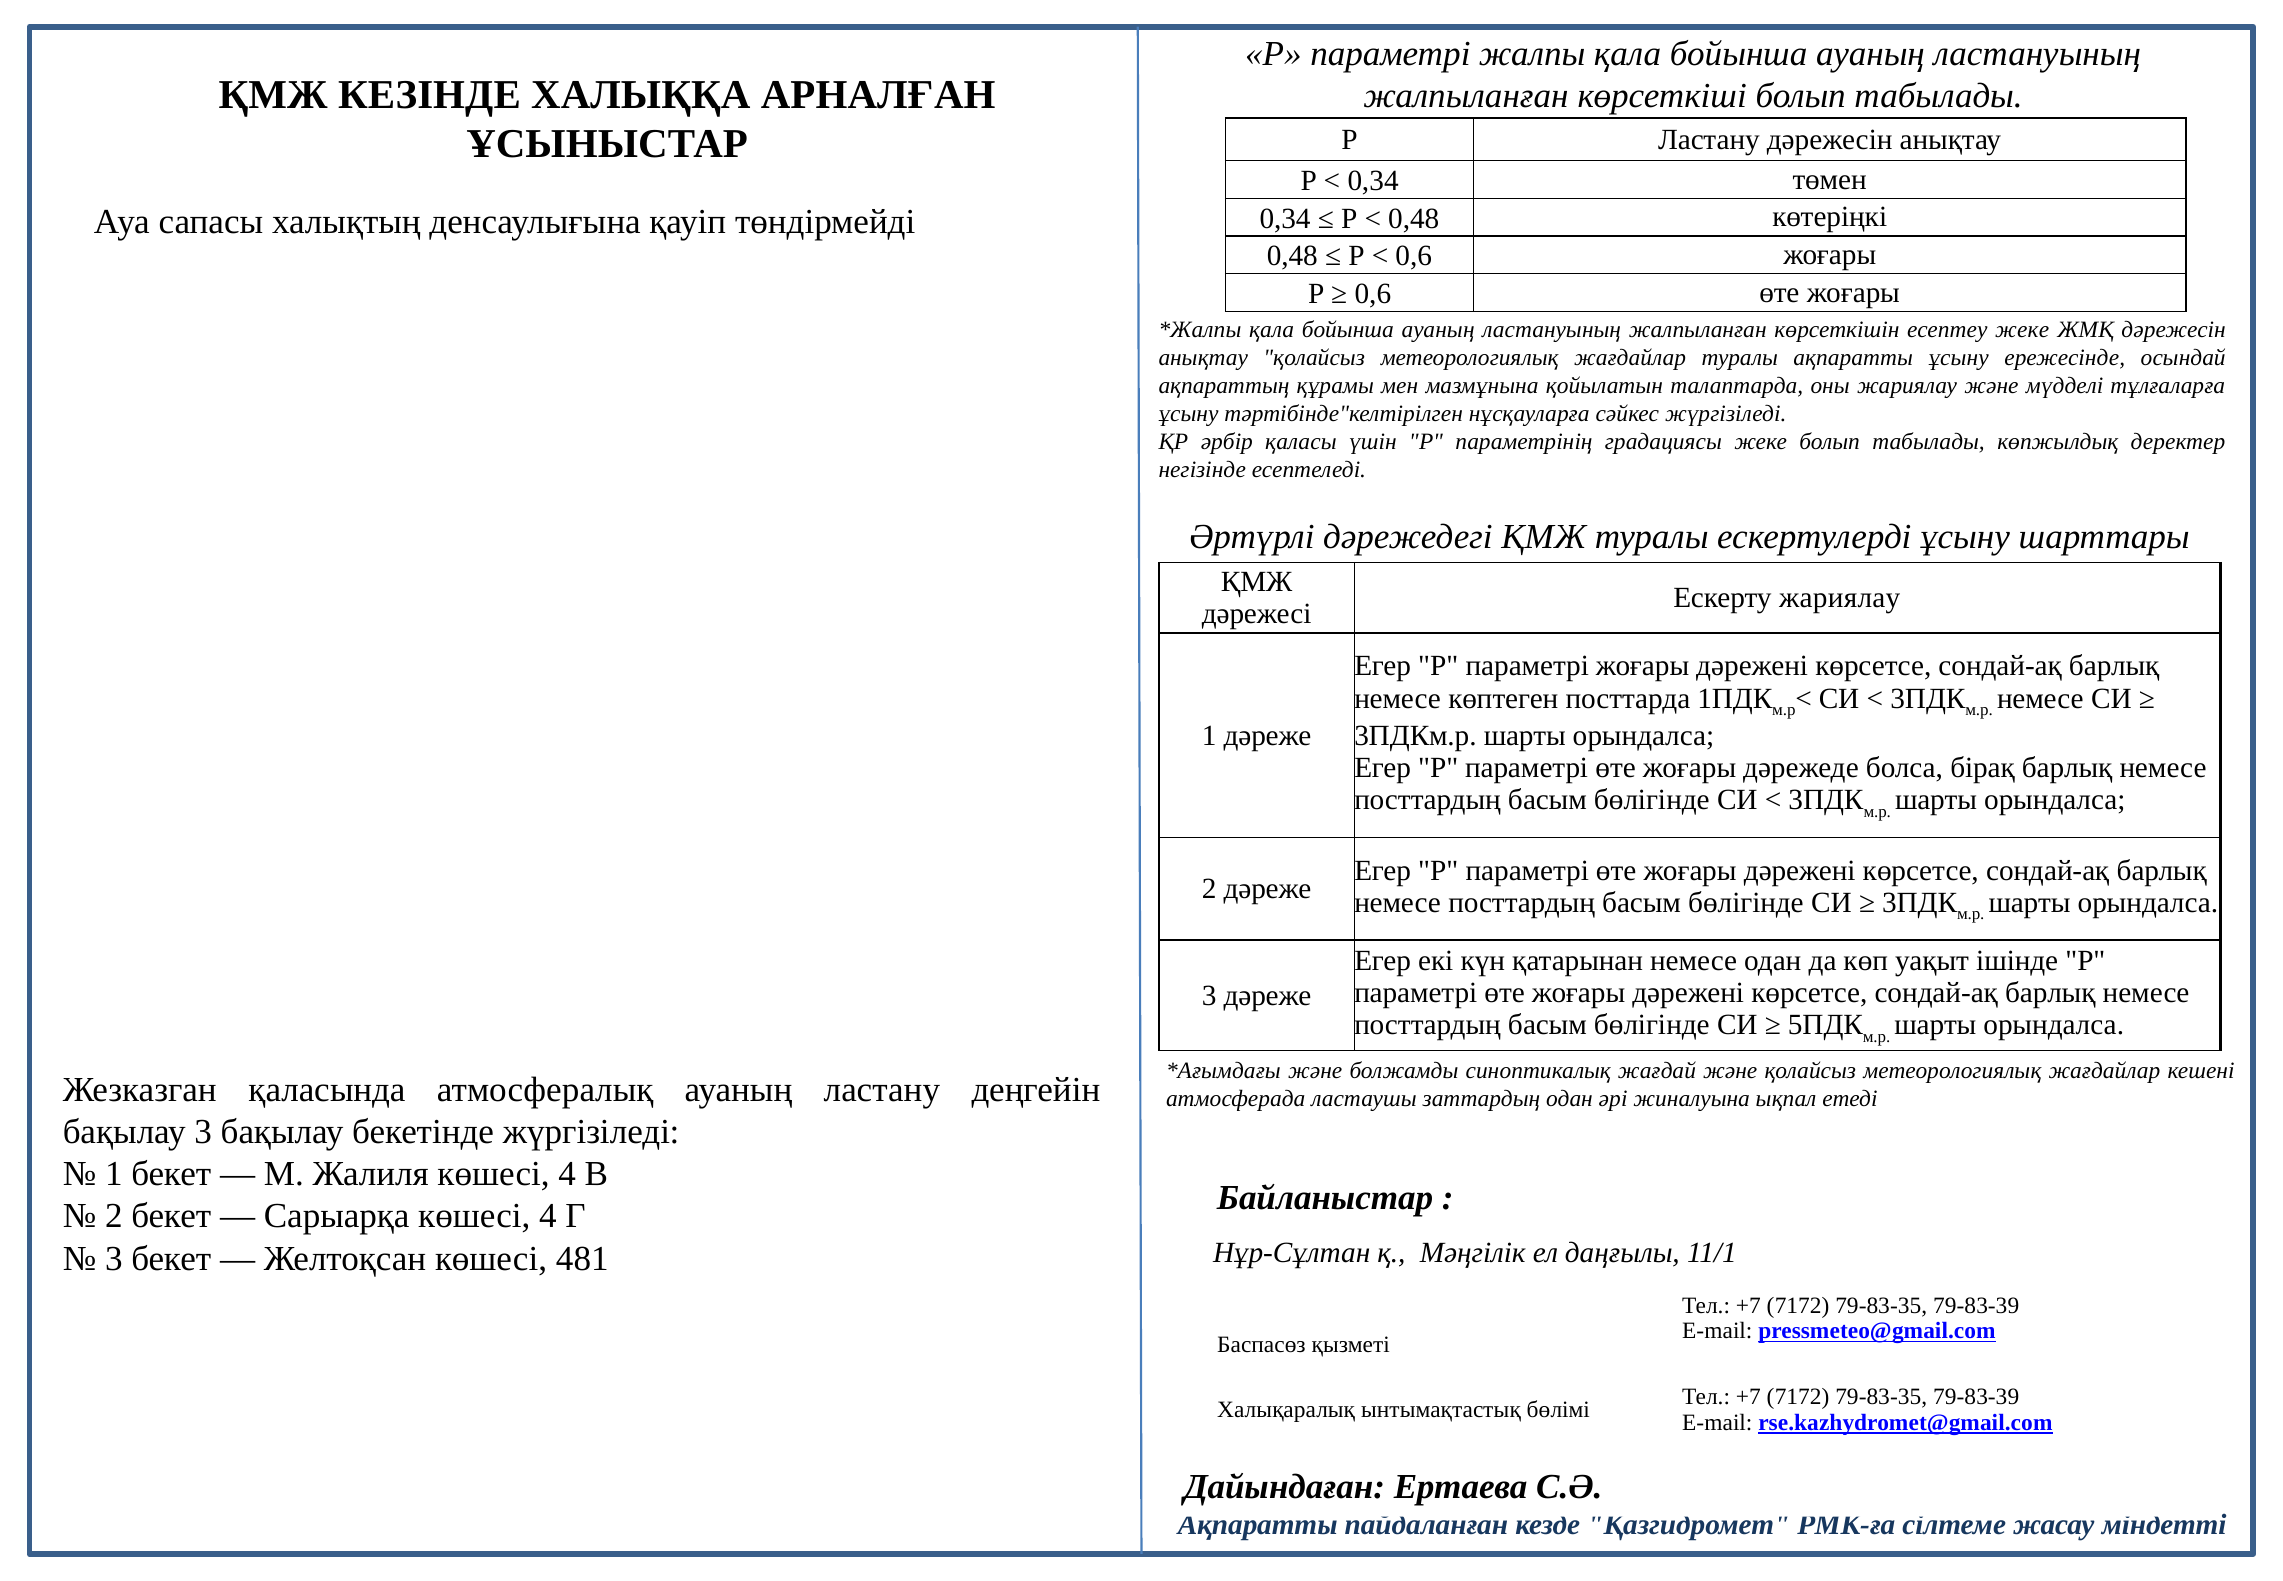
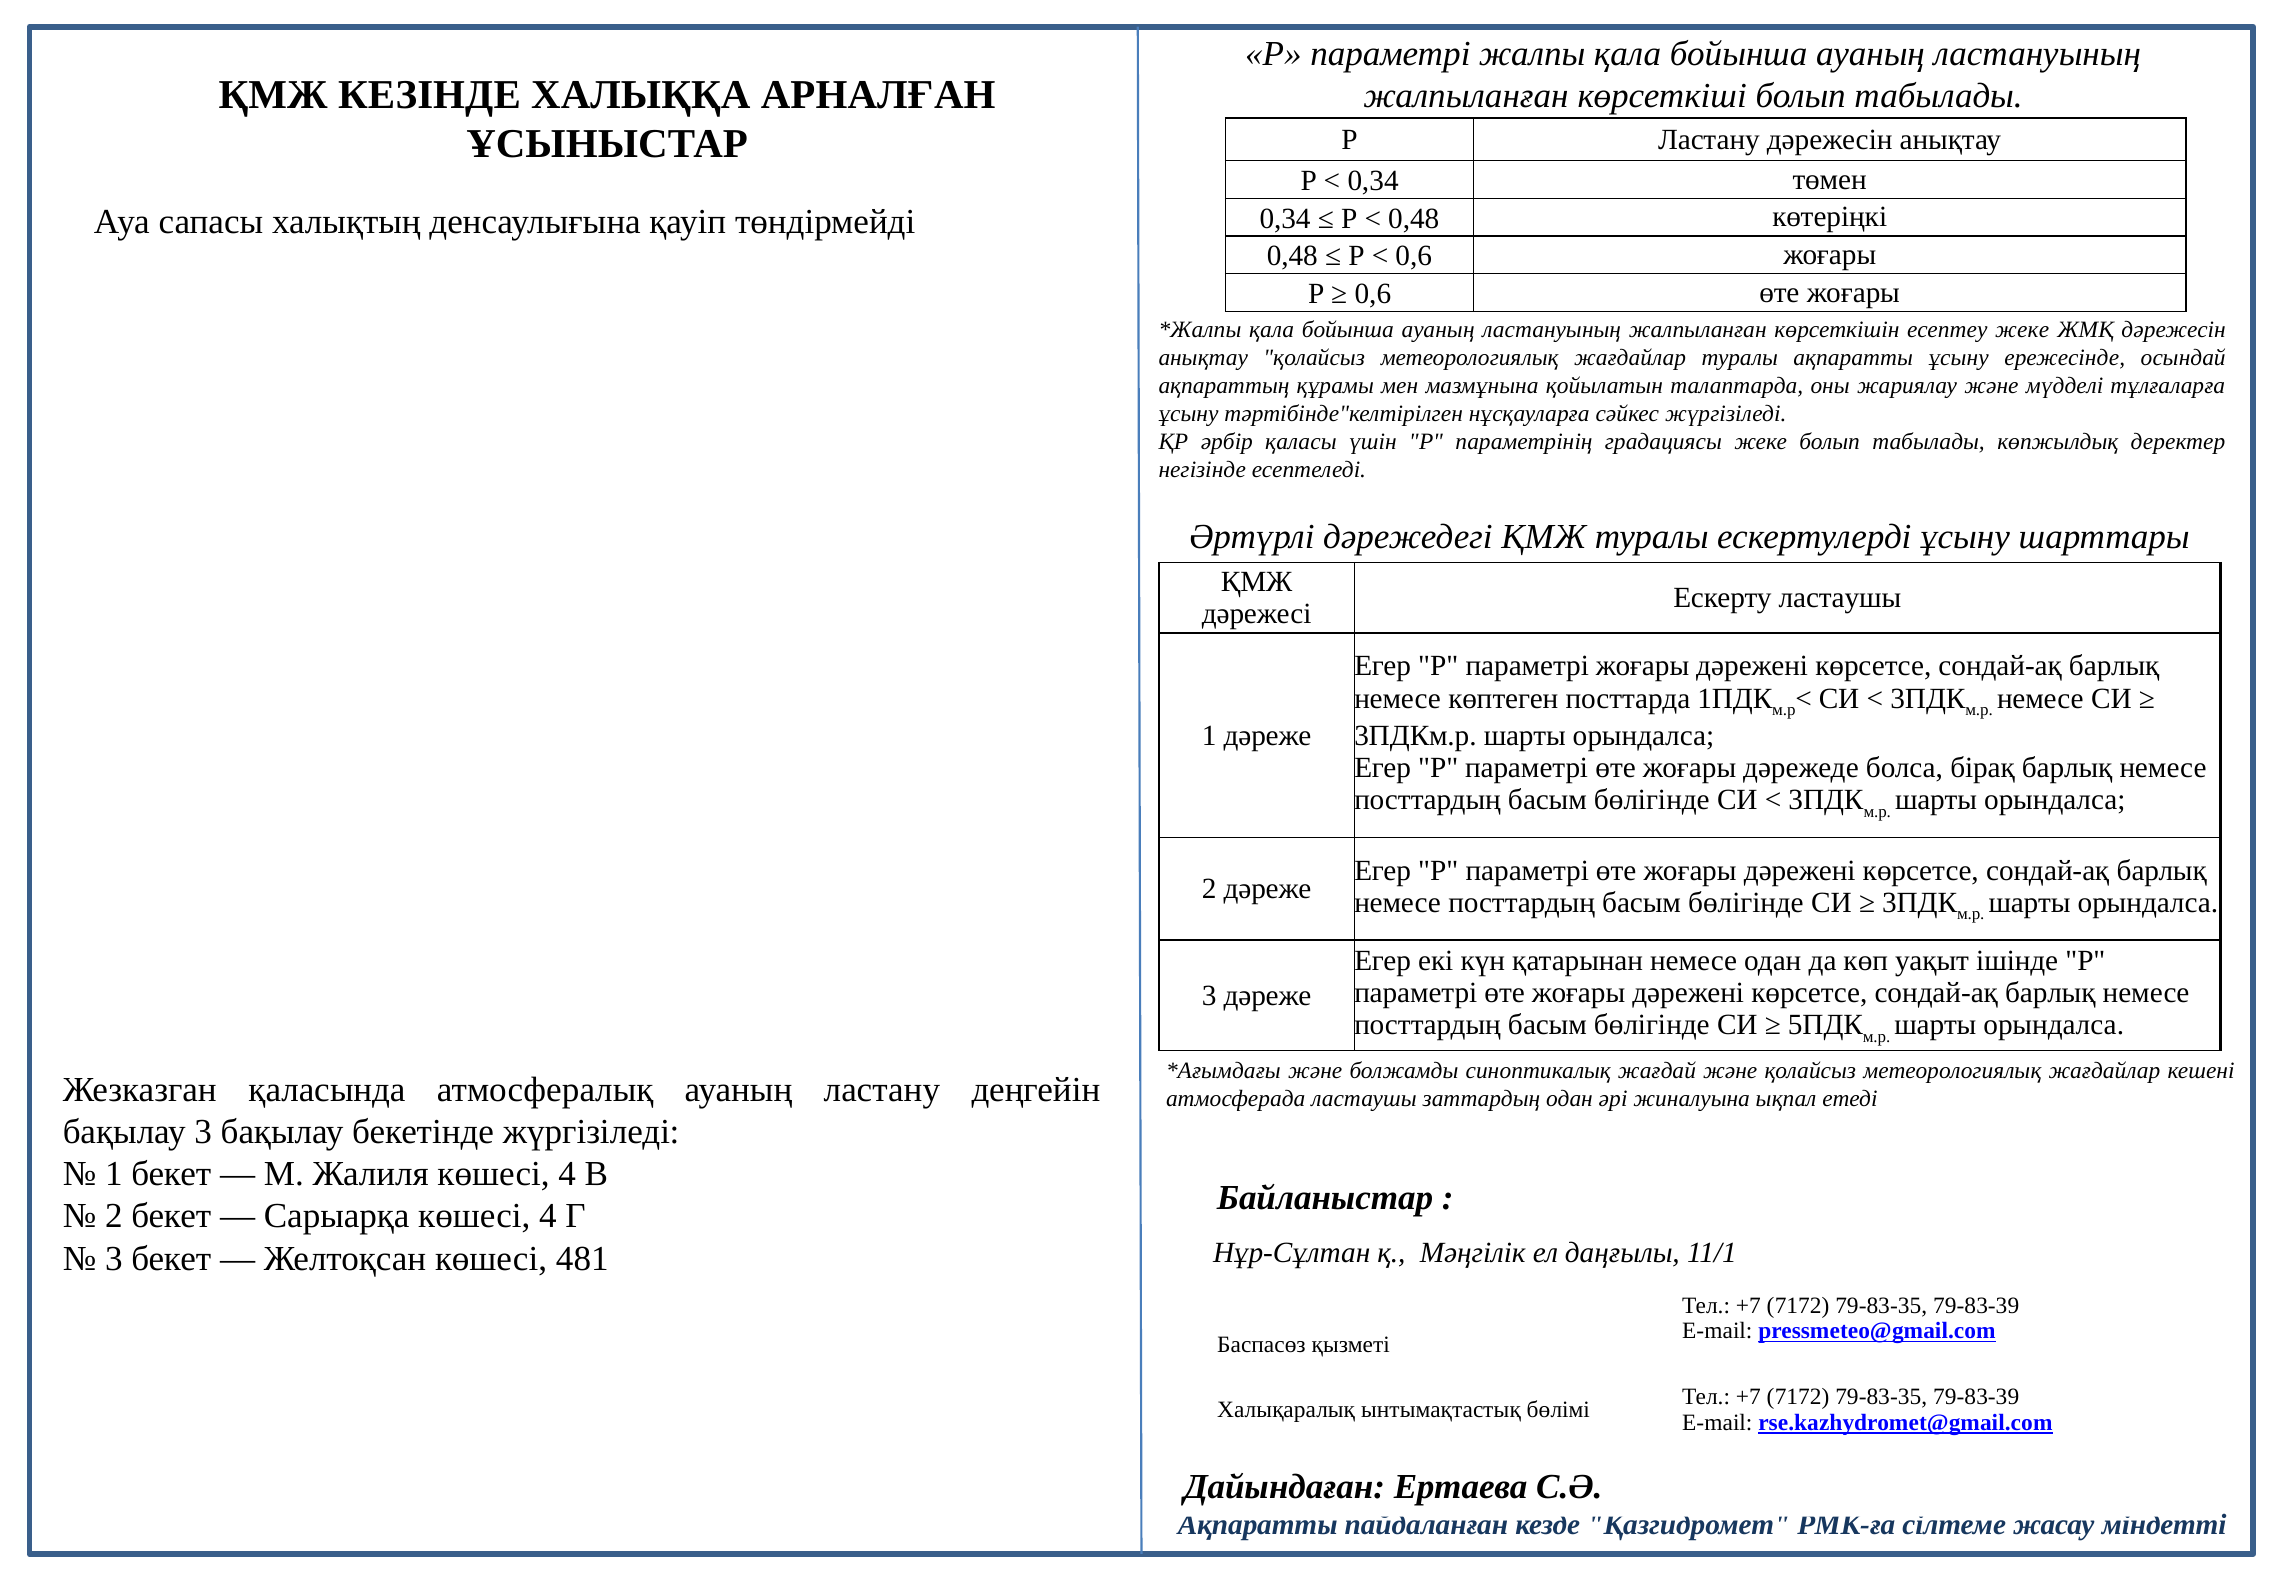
Ескерту жариялау: жариялау -> ластаушы
